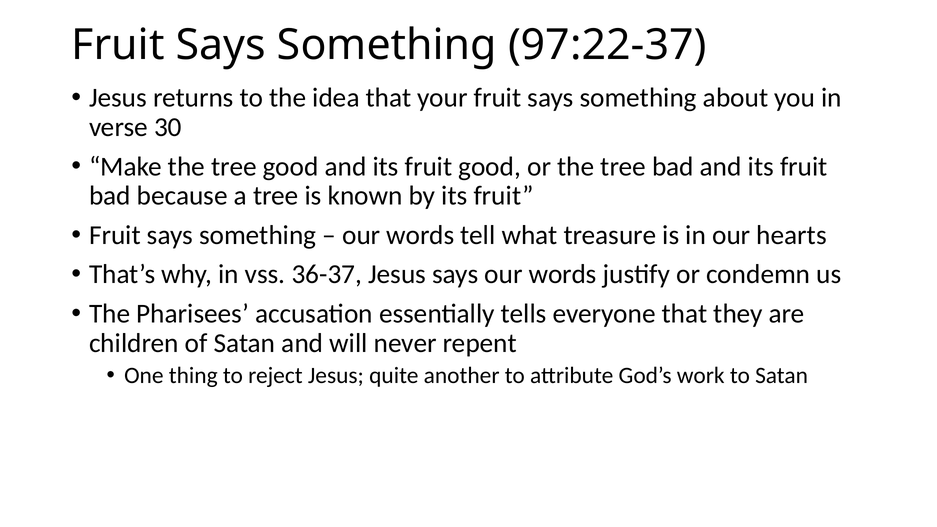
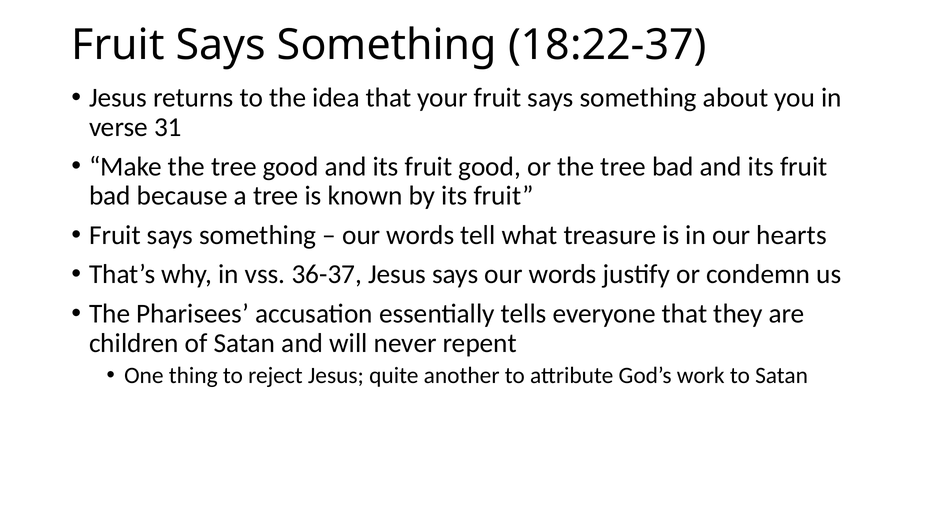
97:22-37: 97:22-37 -> 18:22-37
30: 30 -> 31
